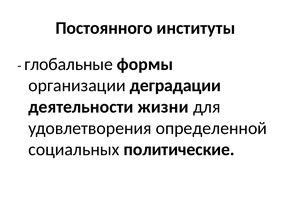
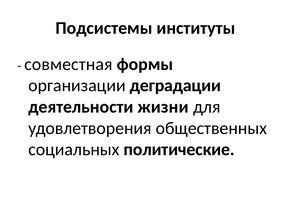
Постоянного: Постоянного -> Подсистемы
глобальные: глобальные -> совместная
определенной: определенной -> общественных
